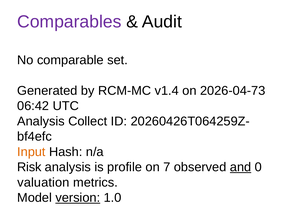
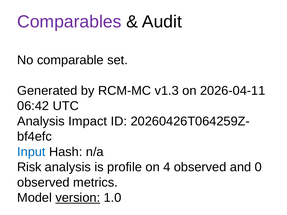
v1.4: v1.4 -> v1.3
2026-04-73: 2026-04-73 -> 2026-04-11
Collect: Collect -> Impact
Input colour: orange -> blue
7: 7 -> 4
and underline: present -> none
valuation at (43, 183): valuation -> observed
